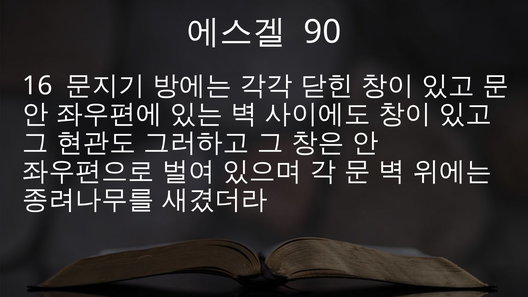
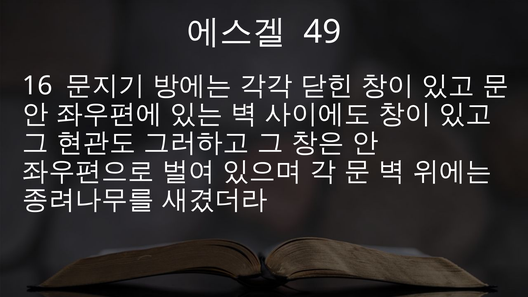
90: 90 -> 49
